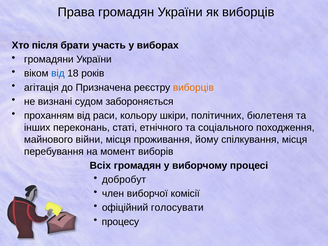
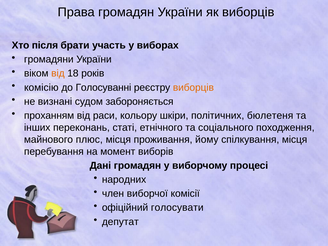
від at (58, 73) colour: blue -> orange
агітація: агітація -> комісію
Призначена: Призначена -> Голосуванні
війни: війни -> плюс
Всіх: Всіх -> Дані
добробут: добробут -> народних
процесу: процесу -> депутат
